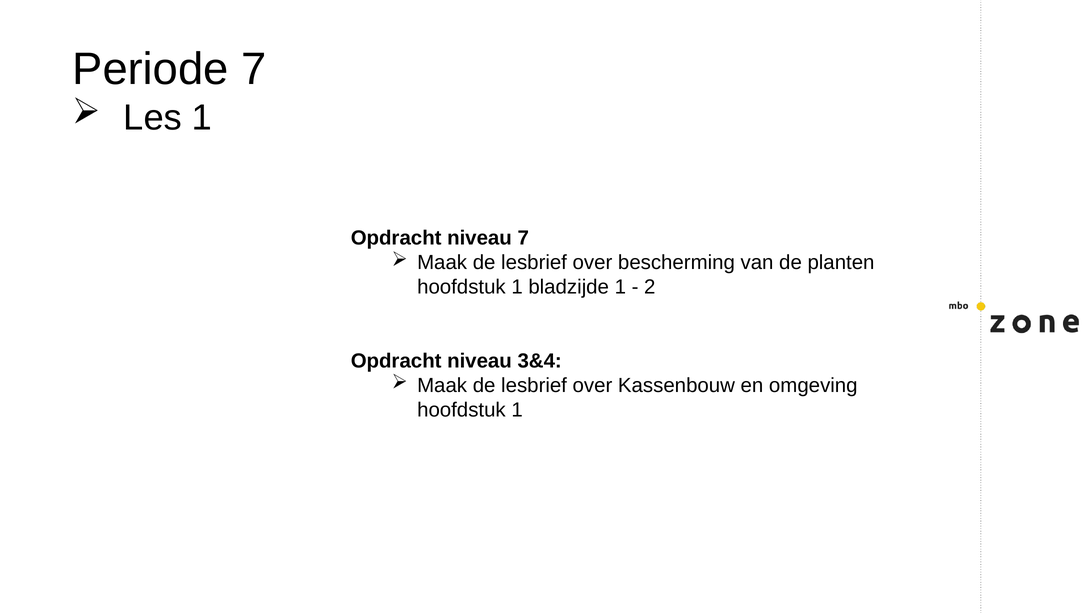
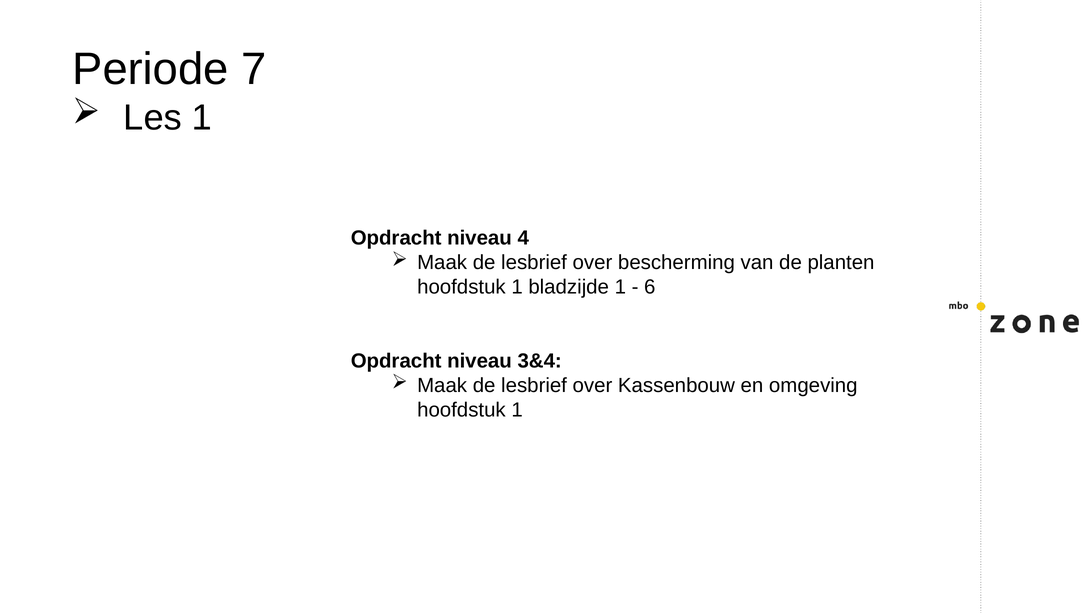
niveau 7: 7 -> 4
2: 2 -> 6
